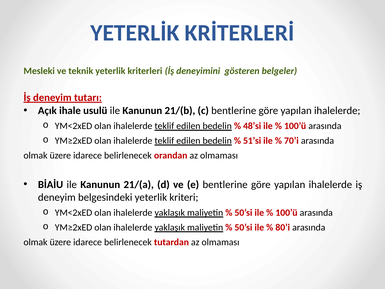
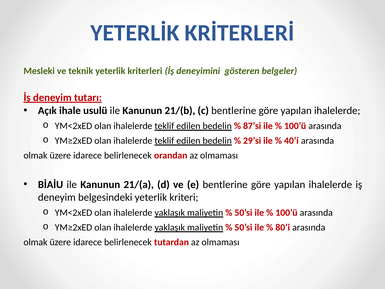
48’si: 48’si -> 87’si
51’si: 51’si -> 29’si
70’i: 70’i -> 40’i
